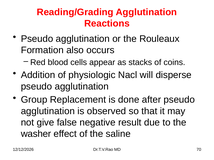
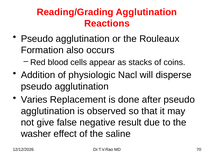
Group: Group -> Varies
